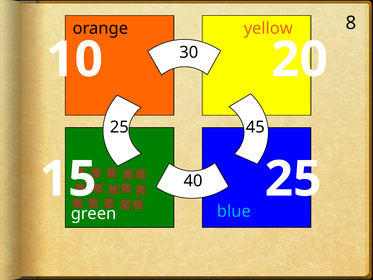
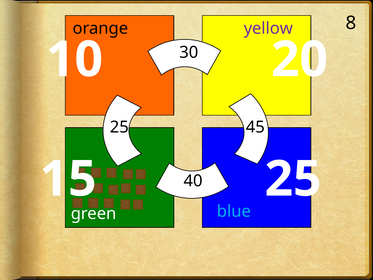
yellow colour: orange -> purple
